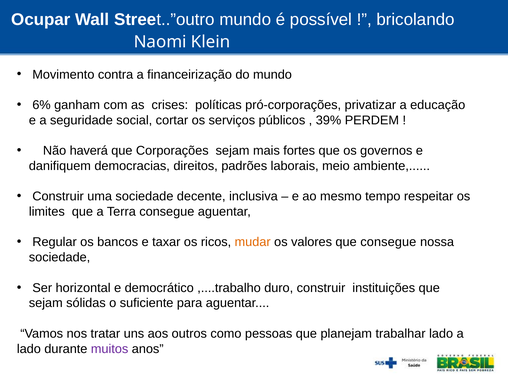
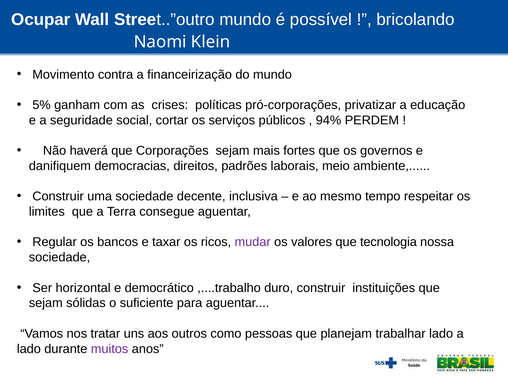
6%: 6% -> 5%
39%: 39% -> 94%
mudar colour: orange -> purple
que consegue: consegue -> tecnologia
